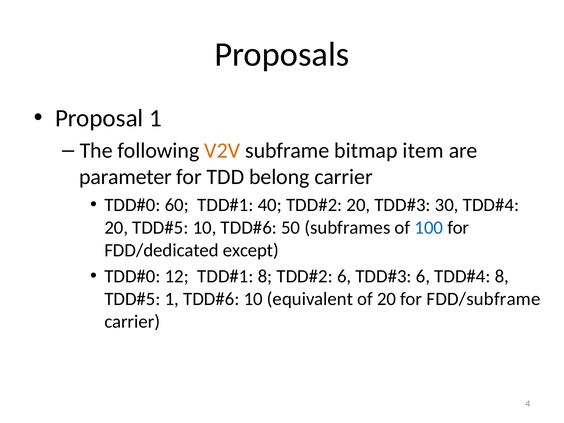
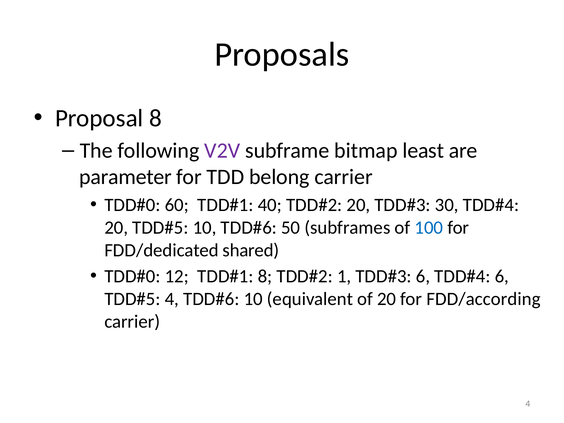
Proposal 1: 1 -> 8
V2V colour: orange -> purple
item: item -> least
except: except -> shared
6 at (344, 276): 6 -> 1
8 at (502, 276): 8 -> 6
1 at (172, 299): 1 -> 4
FDD/subframe: FDD/subframe -> FDD/according
